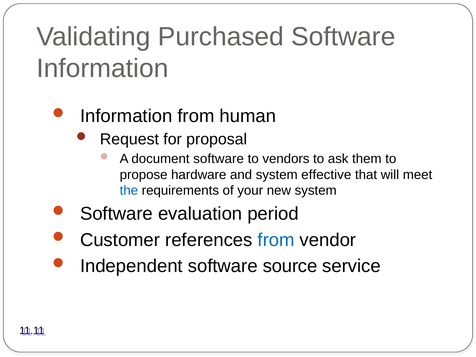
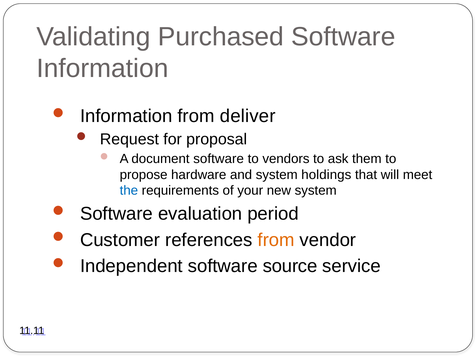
human: human -> deliver
effective: effective -> holdings
from at (276, 240) colour: blue -> orange
